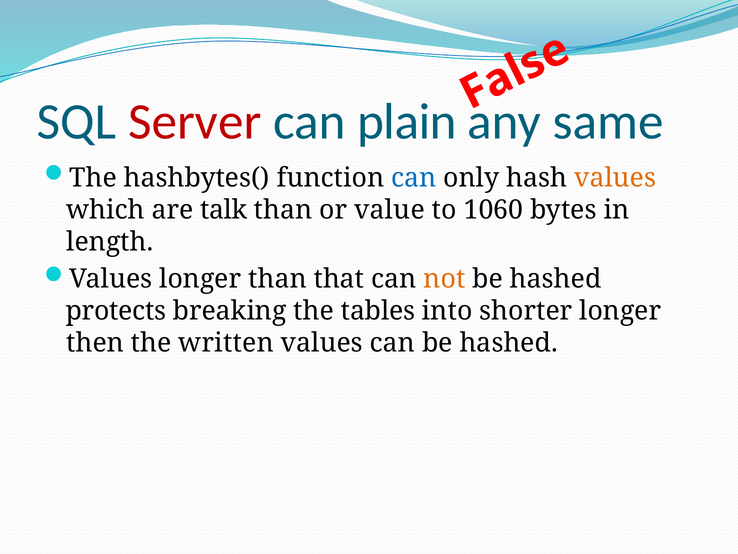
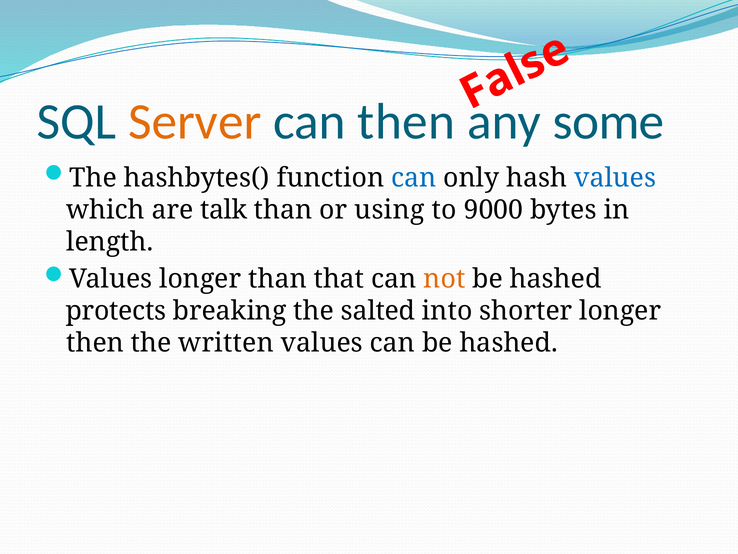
Server colour: red -> orange
can plain: plain -> then
same: same -> some
values at (615, 178) colour: orange -> blue
value: value -> using
1060: 1060 -> 9000
tables: tables -> salted
